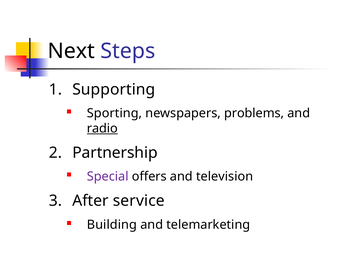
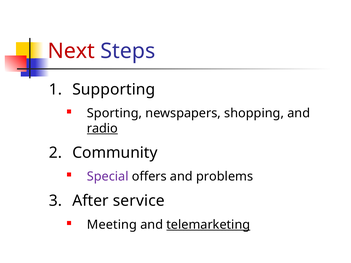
Next colour: black -> red
problems: problems -> shopping
Partnership: Partnership -> Community
television: television -> problems
Building: Building -> Meeting
telemarketing underline: none -> present
